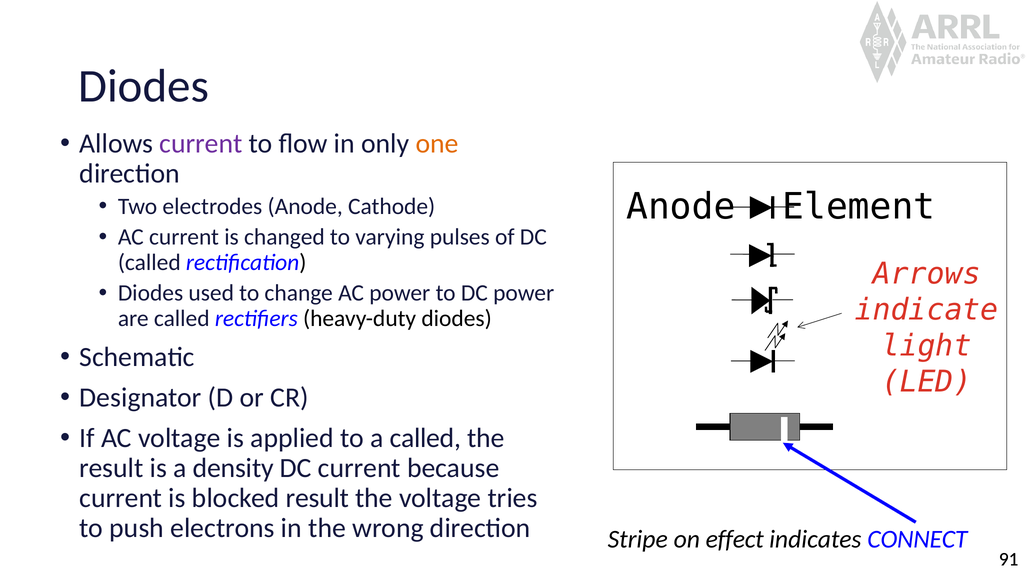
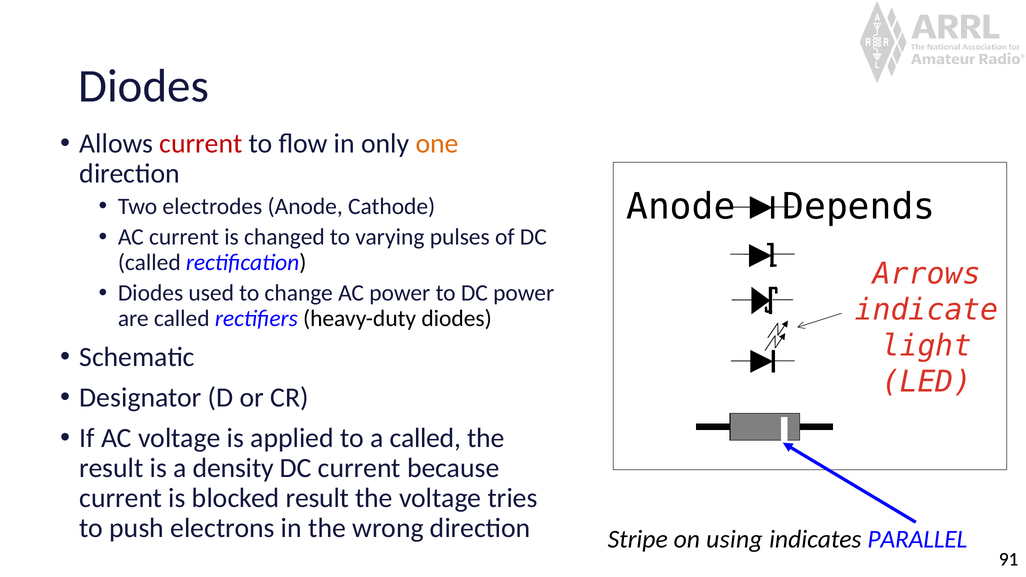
current at (201, 143) colour: purple -> red
Element: Element -> Depends
effect: effect -> using
CONNECT: CONNECT -> PARALLEL
